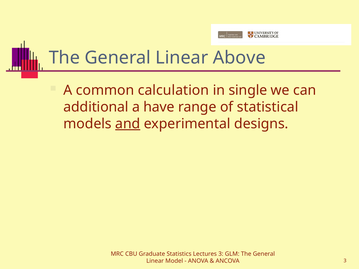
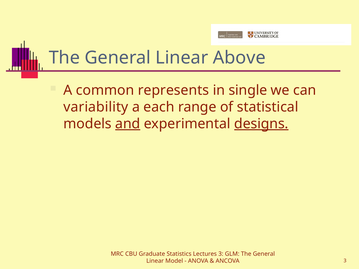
calculation: calculation -> represents
additional: additional -> variability
have: have -> each
designs underline: none -> present
